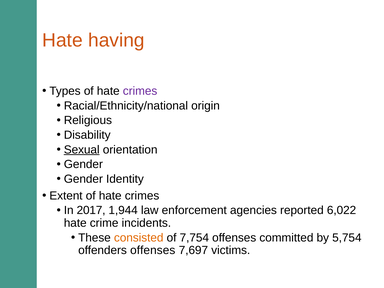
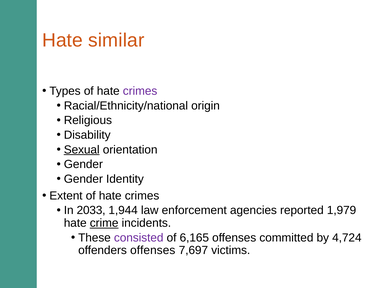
having: having -> similar
2017: 2017 -> 2033
6,022: 6,022 -> 1,979
crime underline: none -> present
consisted colour: orange -> purple
7,754: 7,754 -> 6,165
5,754: 5,754 -> 4,724
